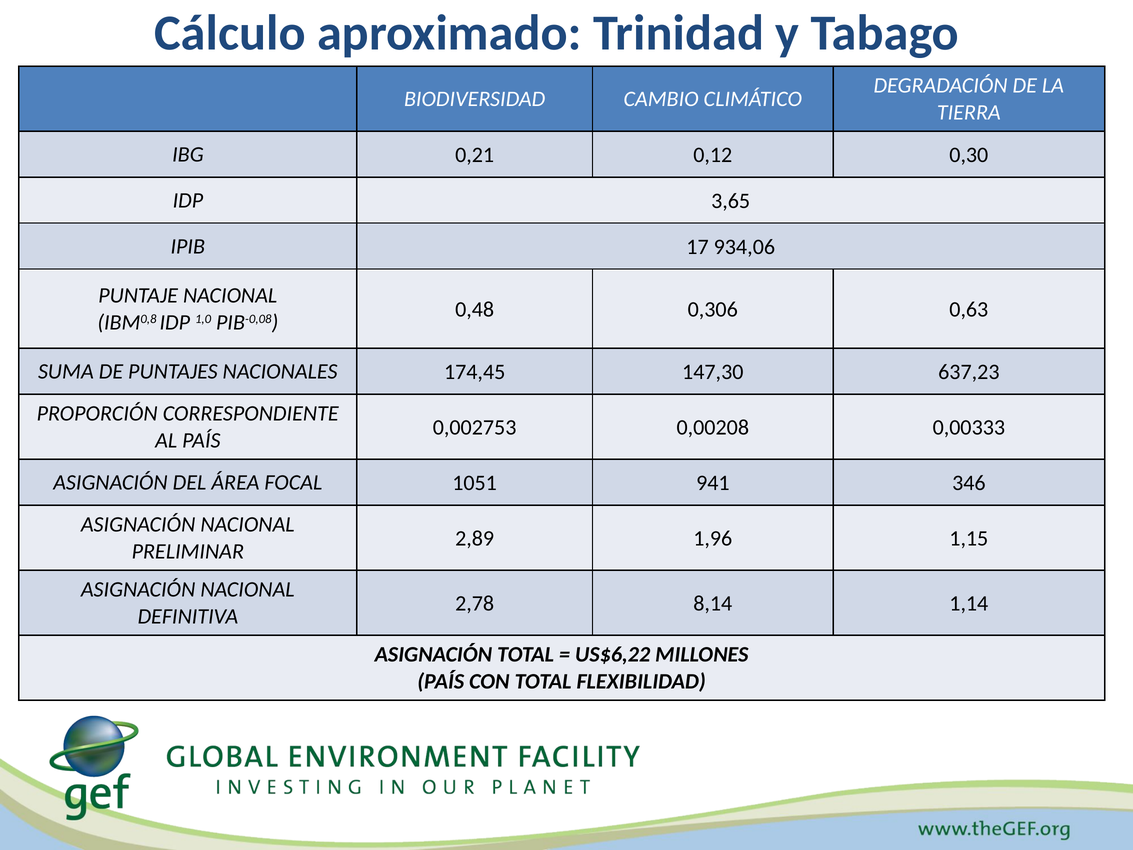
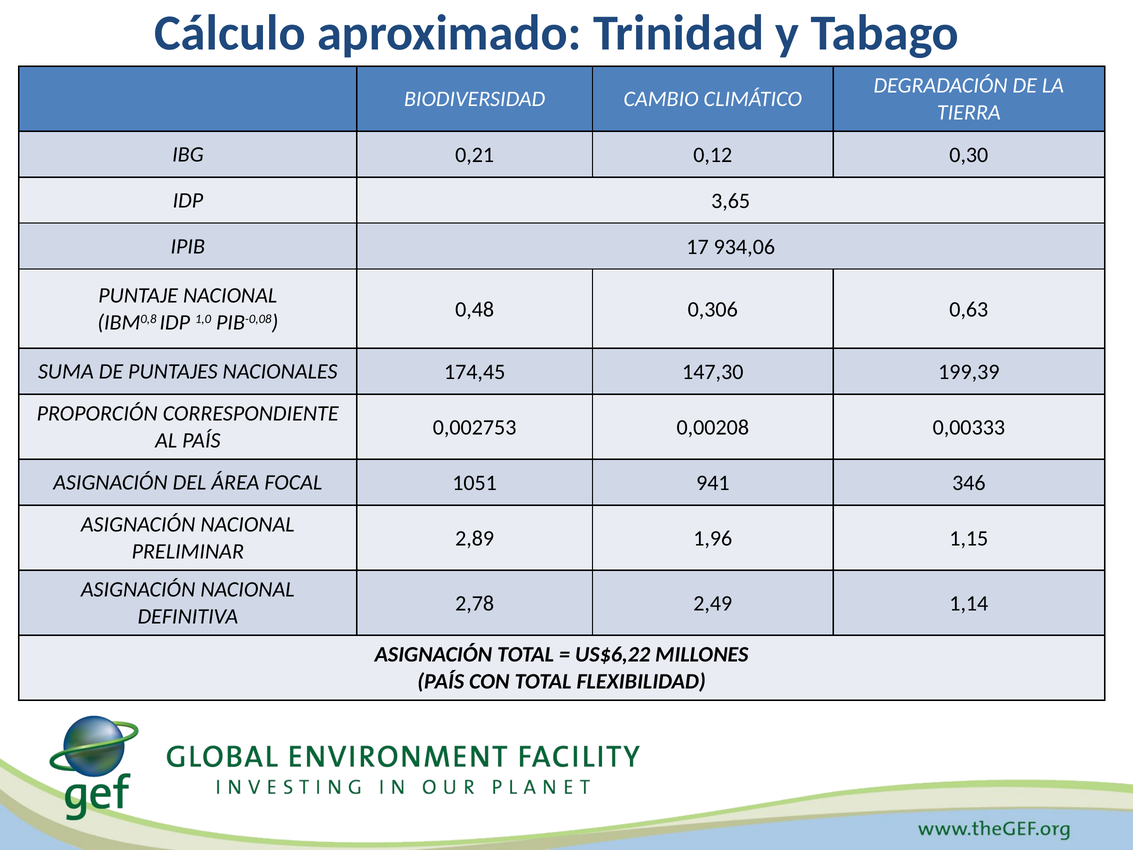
637,23: 637,23 -> 199,39
8,14: 8,14 -> 2,49
